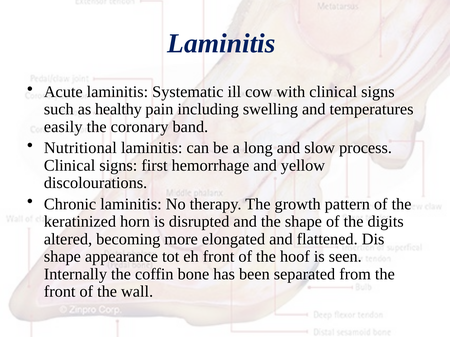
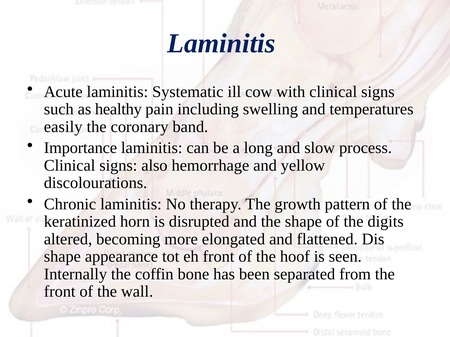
Nutritional: Nutritional -> Importance
first: first -> also
